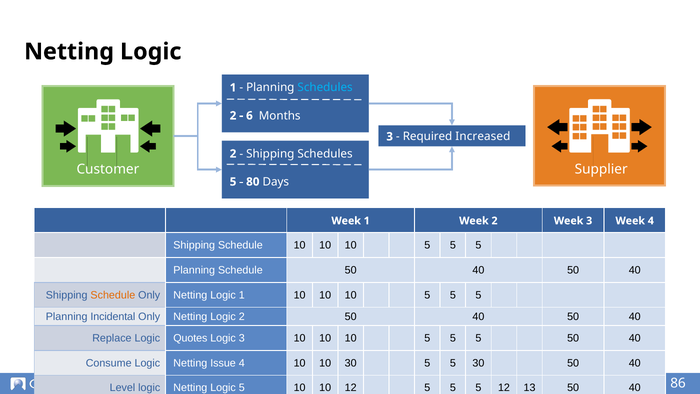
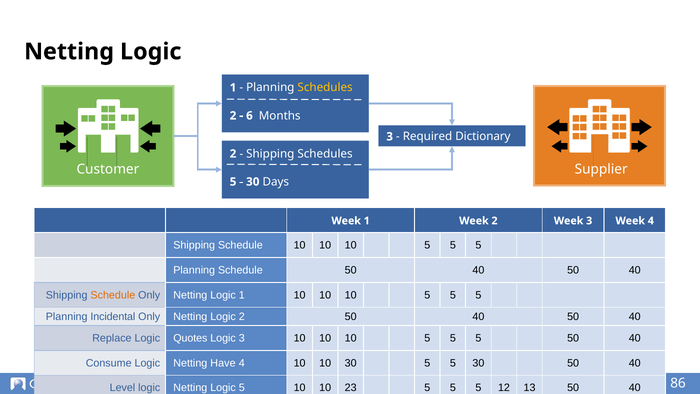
Schedules at (325, 88) colour: light blue -> yellow
Increased: Increased -> Dictionary
80 at (253, 182): 80 -> 30
Issue: Issue -> Have
10 12: 12 -> 23
